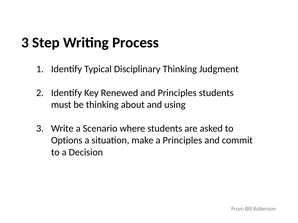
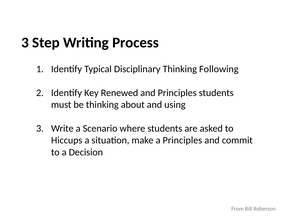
Judgment: Judgment -> Following
Options: Options -> Hiccups
